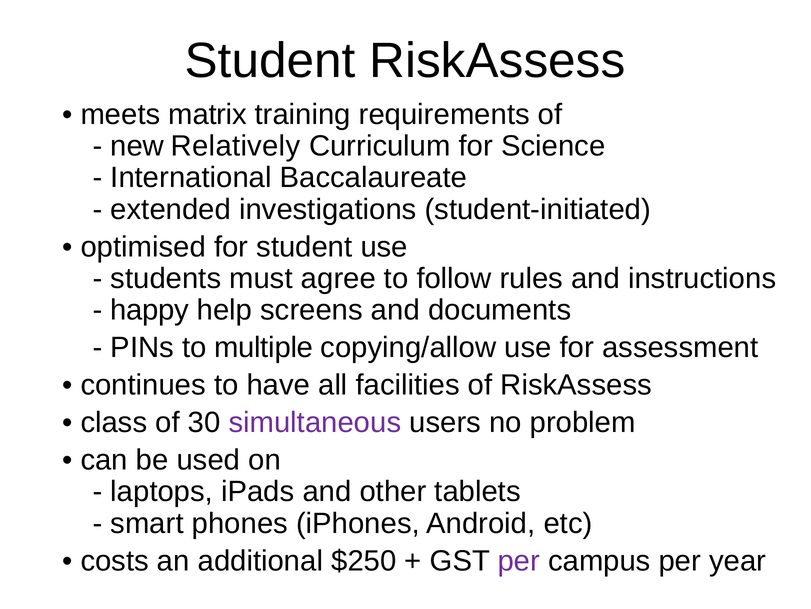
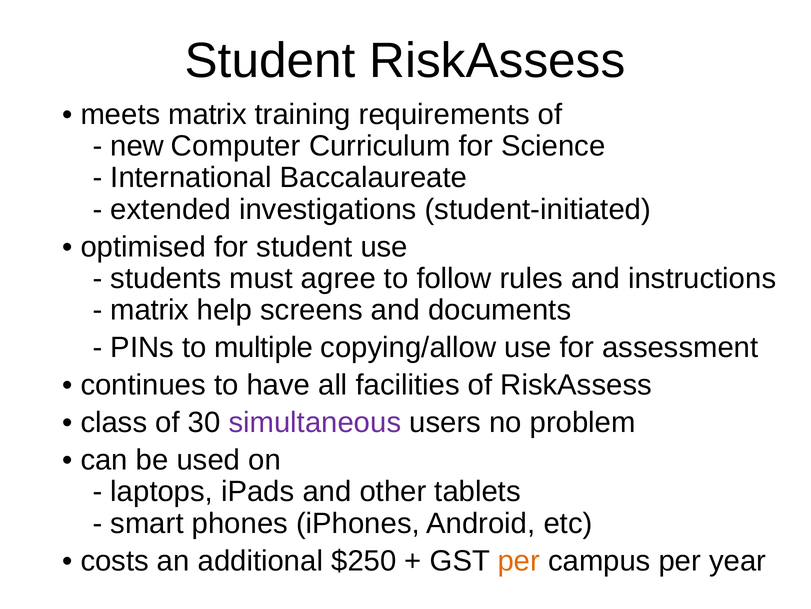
Relatively: Relatively -> Computer
happy at (150, 310): happy -> matrix
per at (519, 560) colour: purple -> orange
